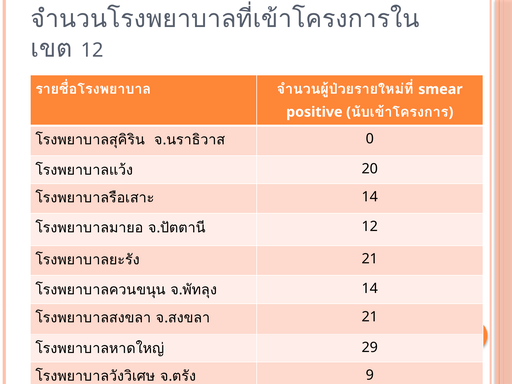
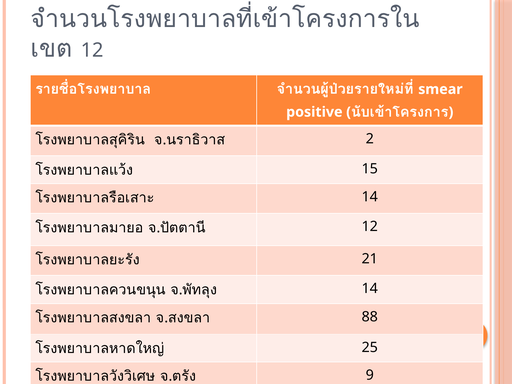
0: 0 -> 2
20: 20 -> 15
21 at (370, 317): 21 -> 88
29: 29 -> 25
